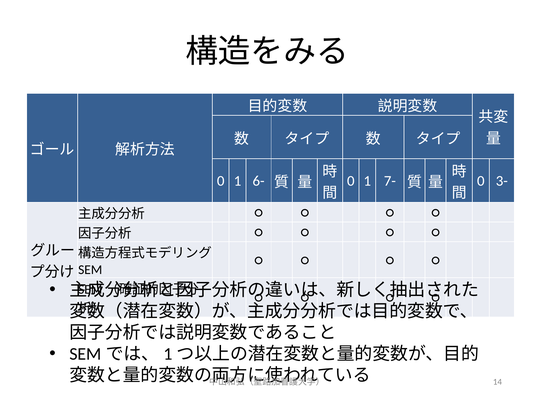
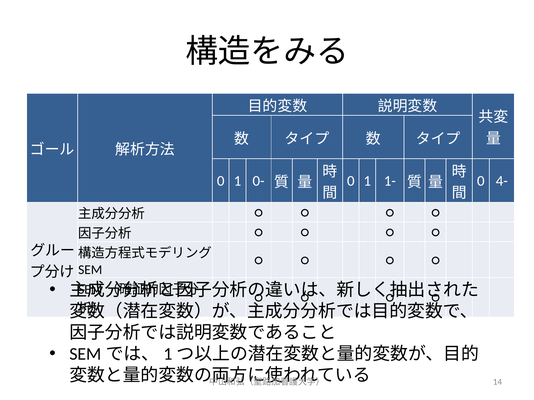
6-: 6- -> 0-
7-: 7- -> 1-
3-: 3- -> 4-
